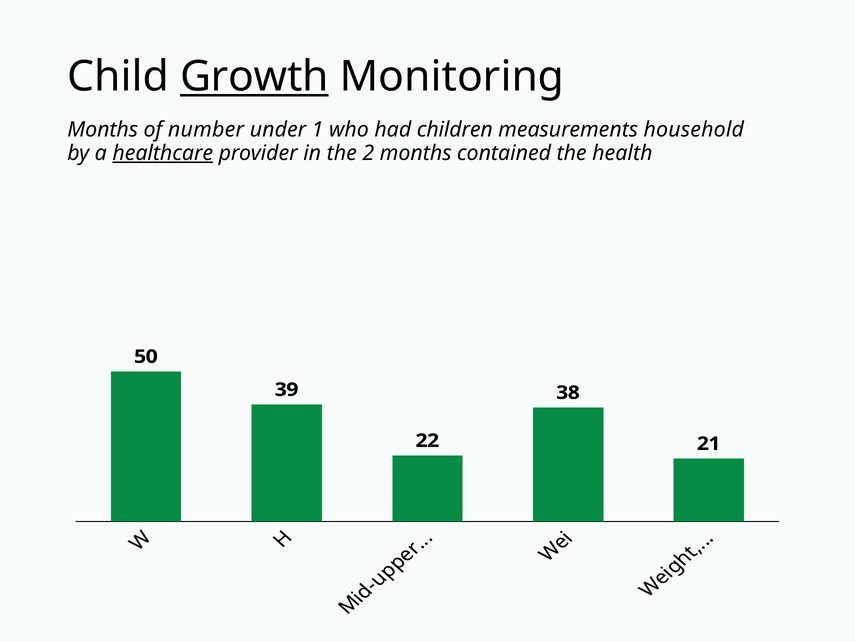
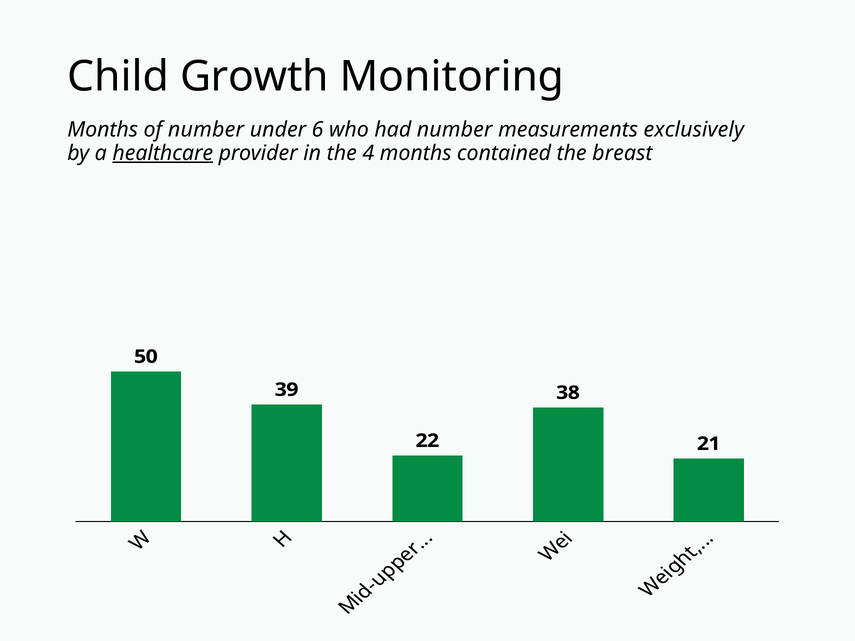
Growth underline: present -> none
1: 1 -> 6
had children: children -> number
household: household -> exclusively
2: 2 -> 4
health: health -> breast
